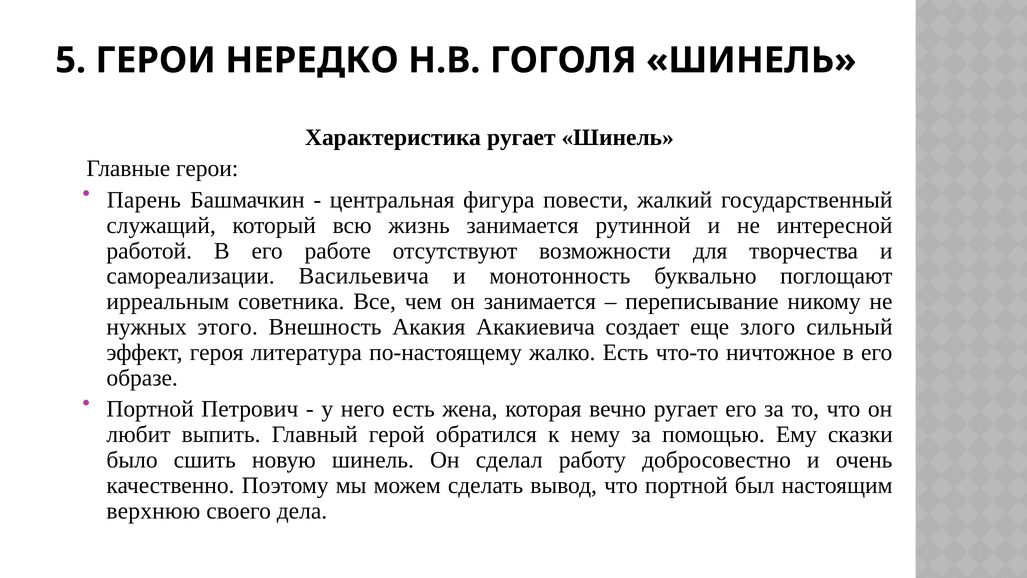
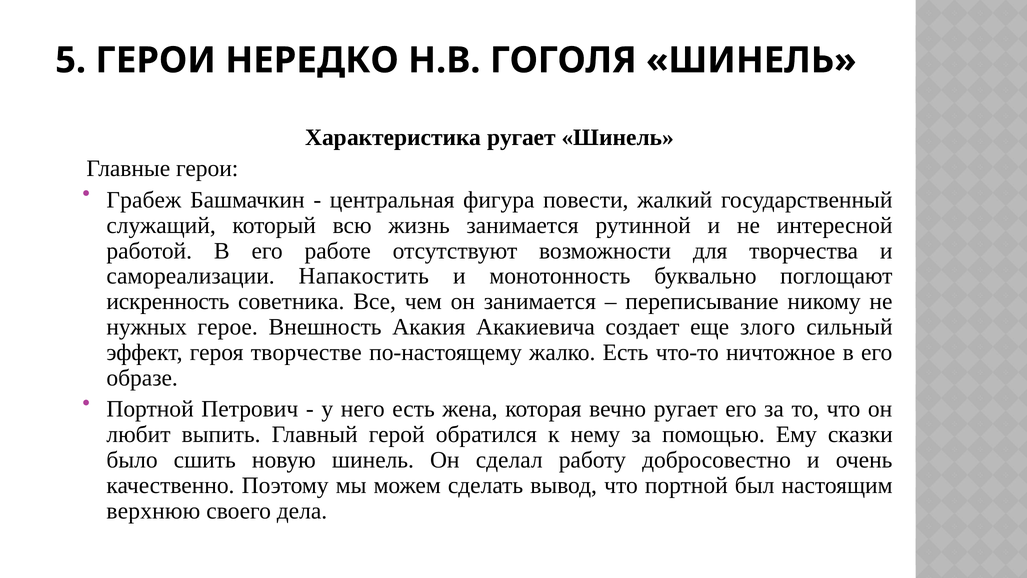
Парень: Парень -> Грабеж
Васильевича: Васильевича -> Напакостить
ирреальным: ирреальным -> искренность
этого: этого -> герое
литература: литература -> творчестве
